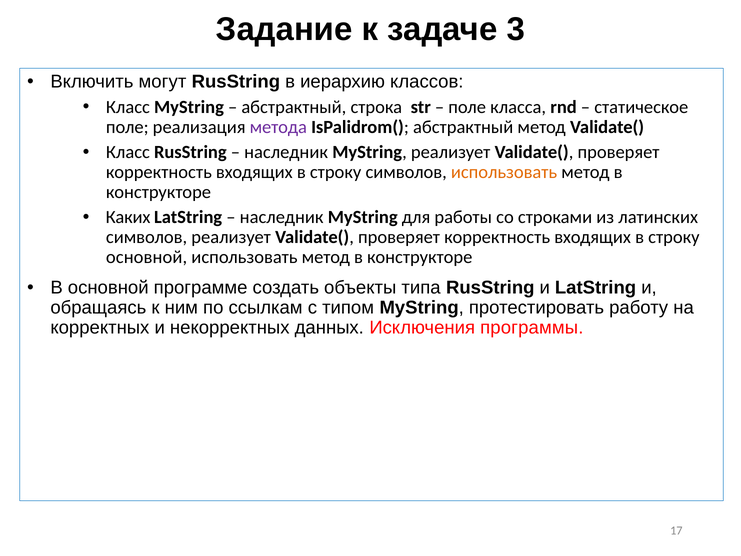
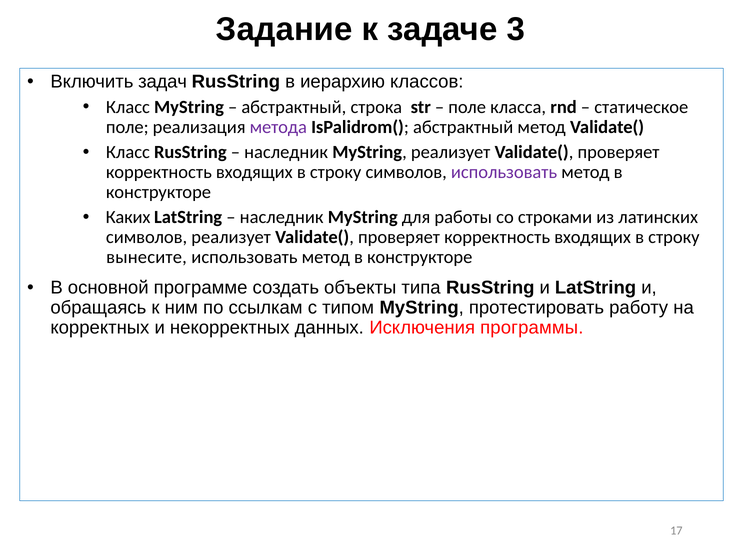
могут: могут -> задач
использовать at (504, 172) colour: orange -> purple
основной at (147, 257): основной -> вынесите
